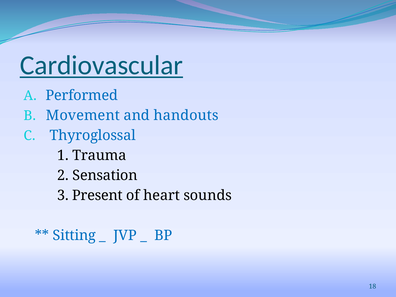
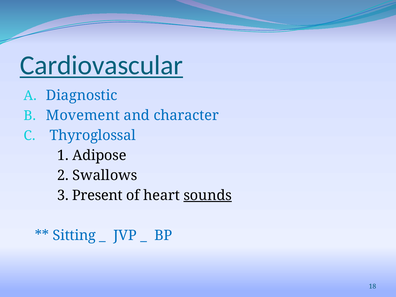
Performed: Performed -> Diagnostic
handouts: handouts -> character
Trauma: Trauma -> Adipose
Sensation: Sensation -> Swallows
sounds underline: none -> present
